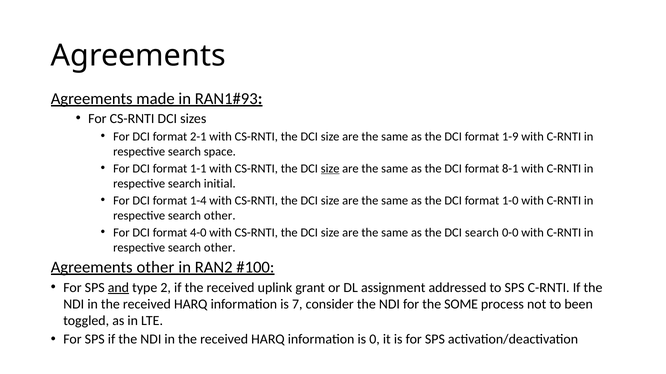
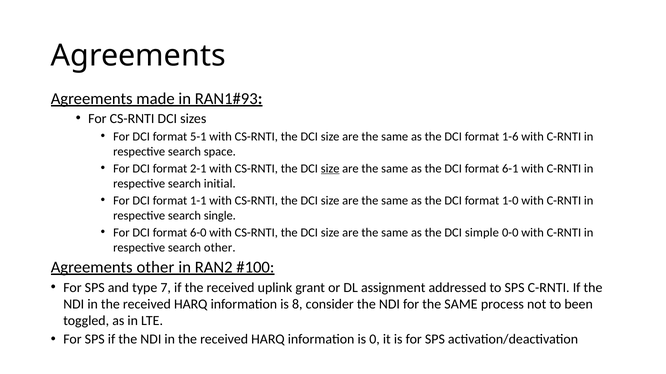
2-1: 2-1 -> 5-1
1-9: 1-9 -> 1-6
1-1: 1-1 -> 2-1
8-1: 8-1 -> 6-1
1-4: 1-4 -> 1-1
other at (220, 216): other -> single
4-0: 4-0 -> 6-0
DCI search: search -> simple
and underline: present -> none
2: 2 -> 7
7: 7 -> 8
for the SOME: SOME -> SAME
